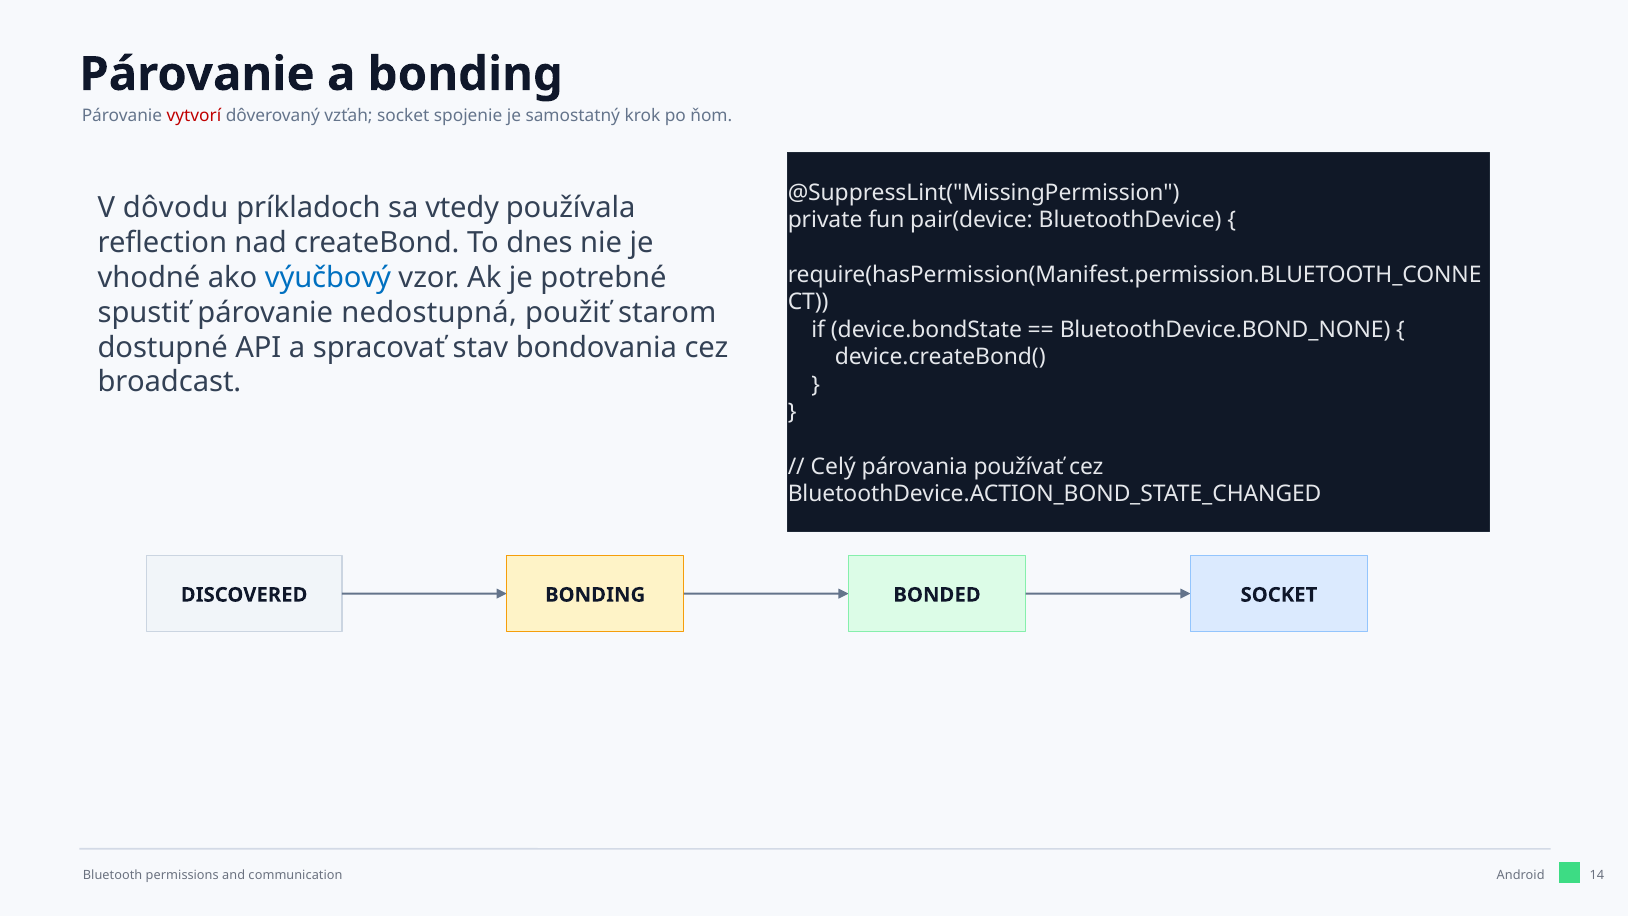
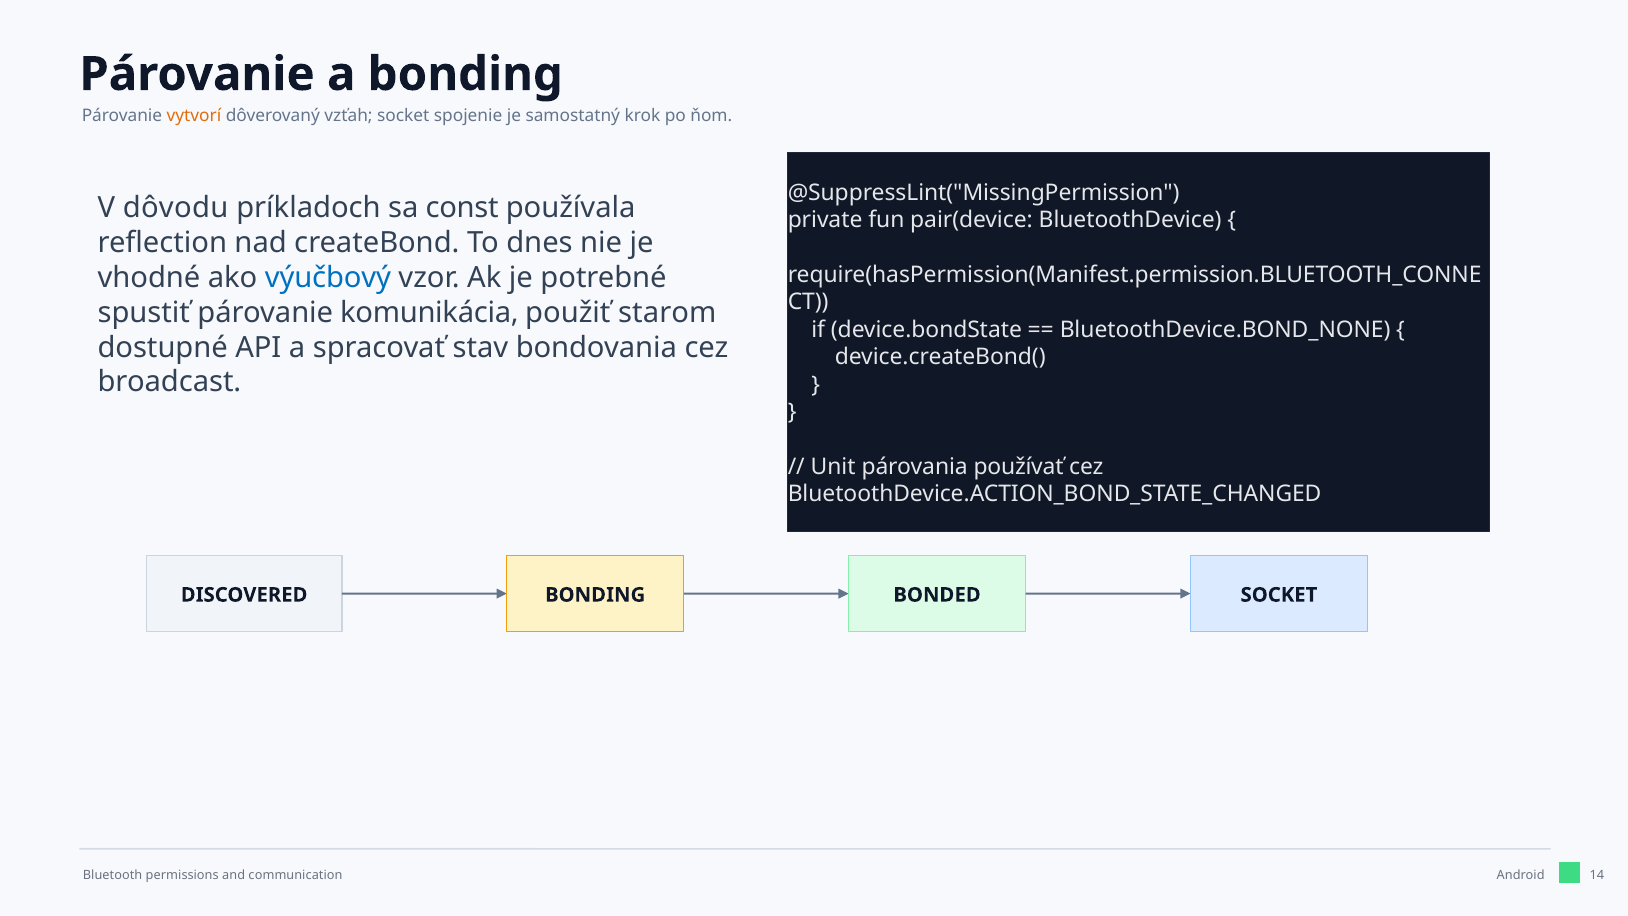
vytvorí colour: red -> orange
vtedy: vtedy -> const
nedostupná: nedostupná -> komunikácia
Celý: Celý -> Unit
